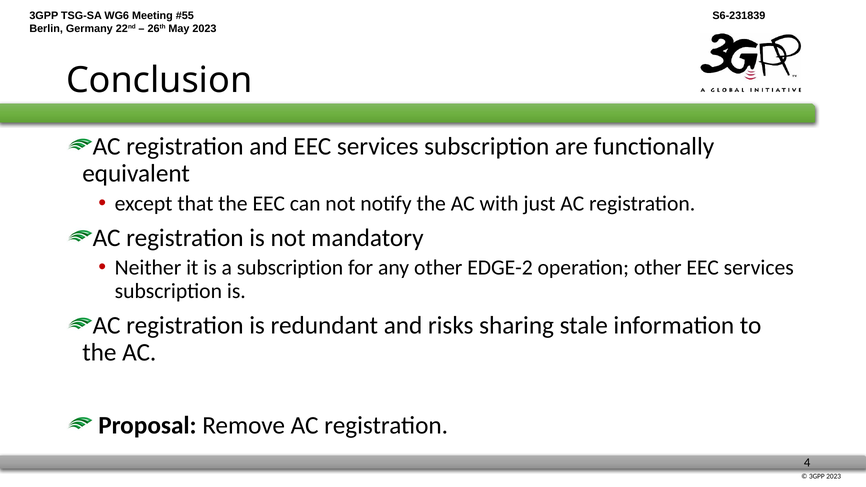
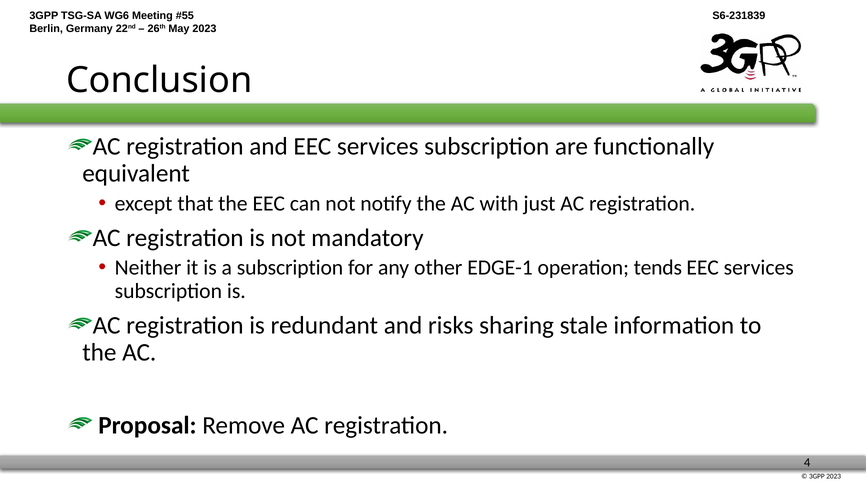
EDGE-2: EDGE-2 -> EDGE-1
operation other: other -> tends
